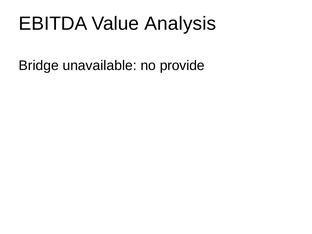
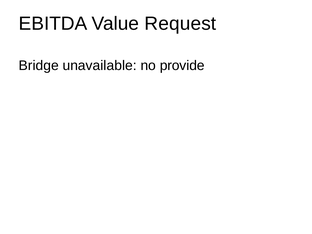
Analysis: Analysis -> Request
